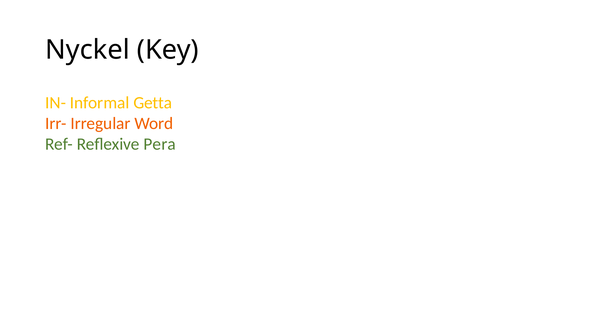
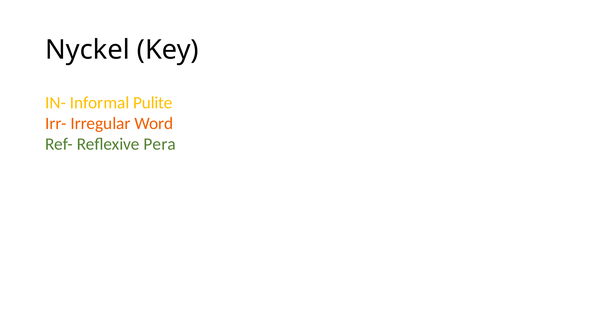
Getta: Getta -> Pulite
